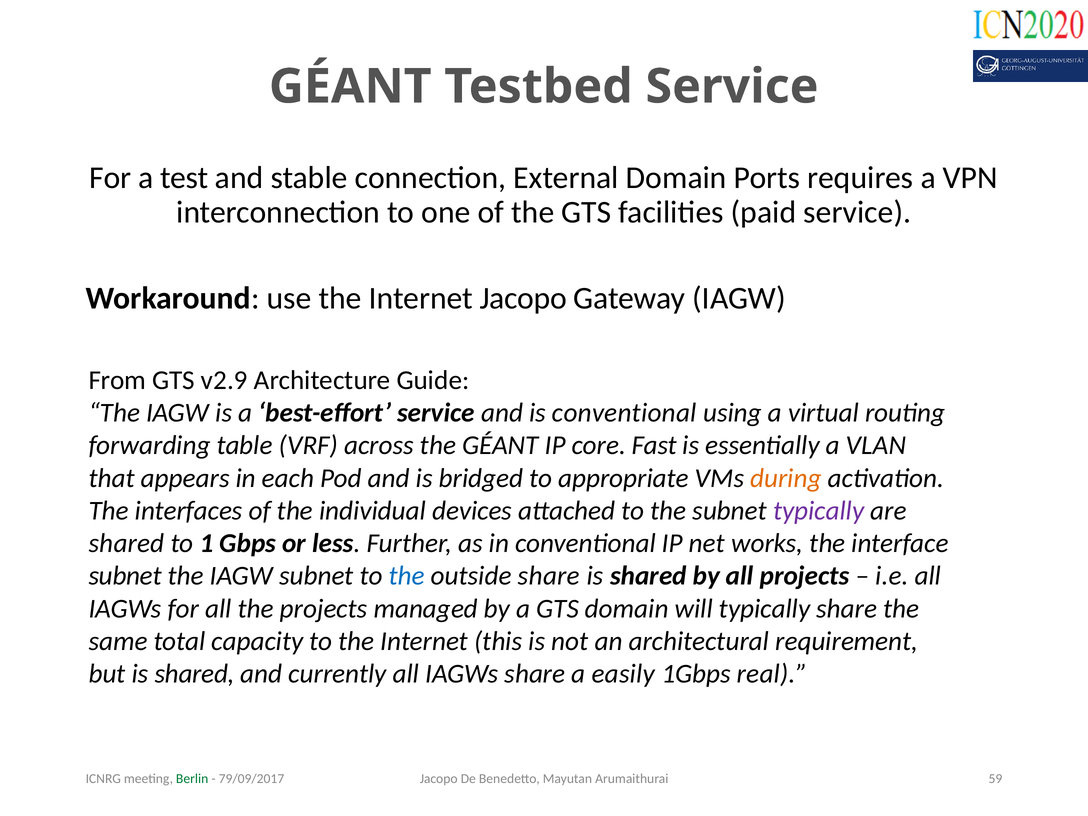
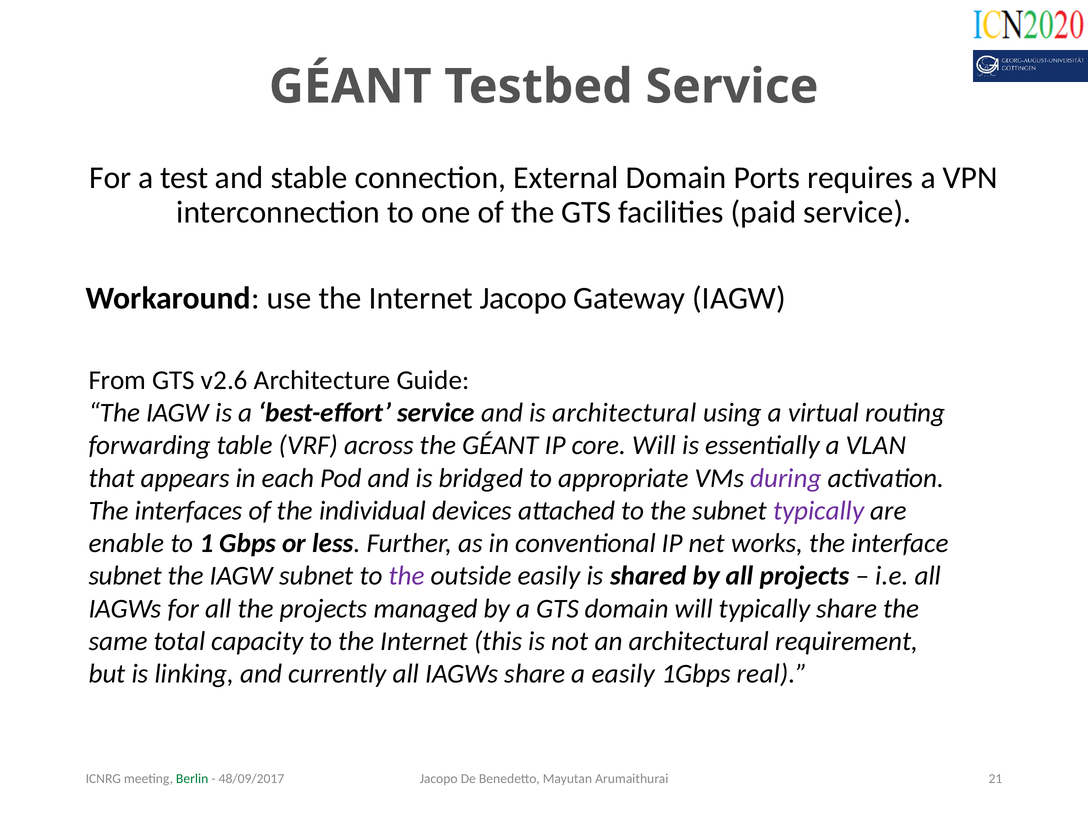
v2.9: v2.9 -> v2.6
is conventional: conventional -> architectural
core Fast: Fast -> Will
during colour: orange -> purple
shared at (126, 543): shared -> enable
the at (407, 576) colour: blue -> purple
outside share: share -> easily
but is shared: shared -> linking
79/09/2017: 79/09/2017 -> 48/09/2017
59: 59 -> 21
